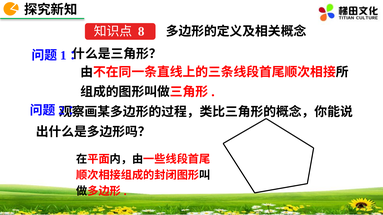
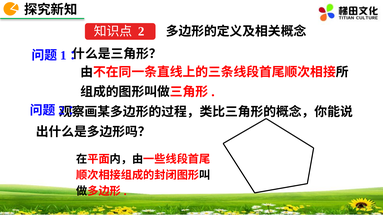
8: 8 -> 2
